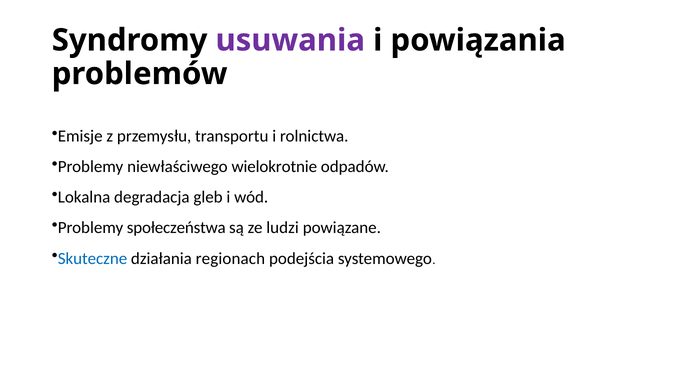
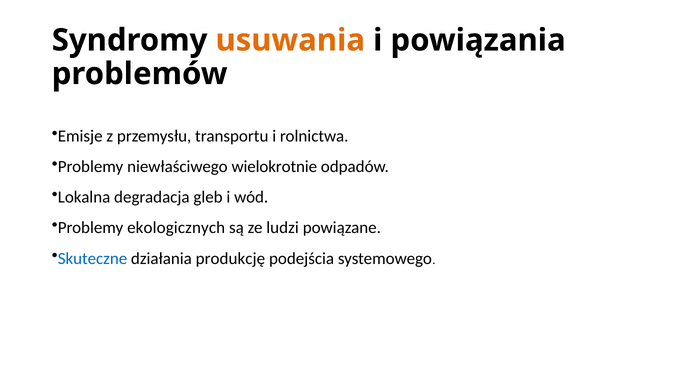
usuwania colour: purple -> orange
społeczeństwa: społeczeństwa -> ekologicznych
regionach: regionach -> produkcję
